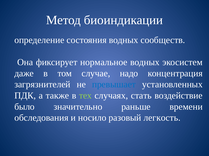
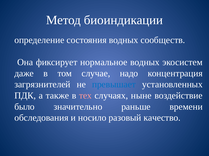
тех colour: light green -> pink
стать: стать -> ныне
легкость: легкость -> качество
